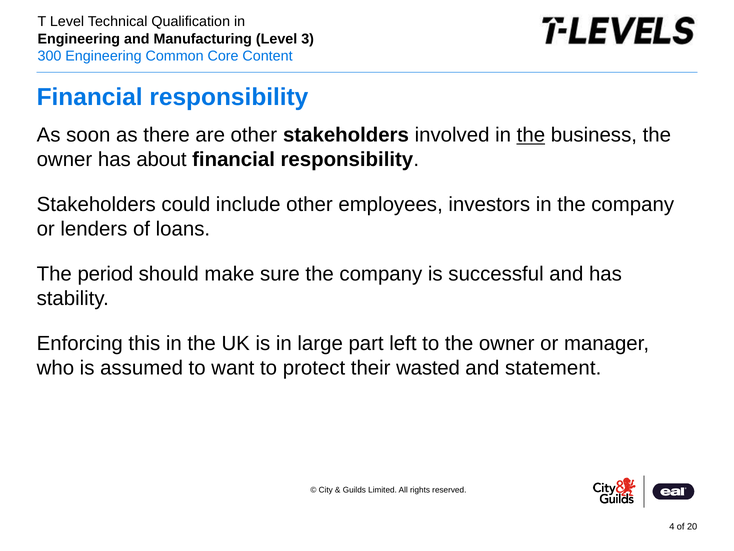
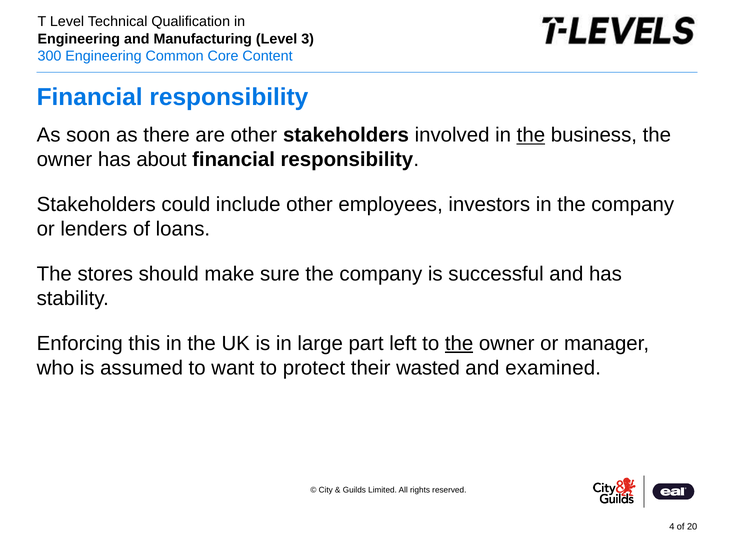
period: period -> stores
the at (459, 343) underline: none -> present
statement: statement -> examined
